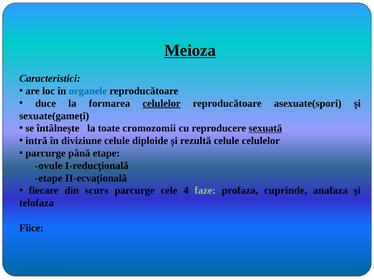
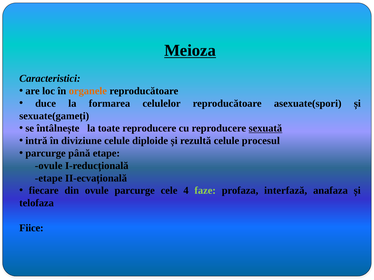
organele colour: blue -> orange
celulelor at (162, 104) underline: present -> none
toate cromozomii: cromozomii -> reproducere
celule celulelor: celulelor -> procesul
din scurs: scurs -> ovule
cuprinde: cuprinde -> interfază
